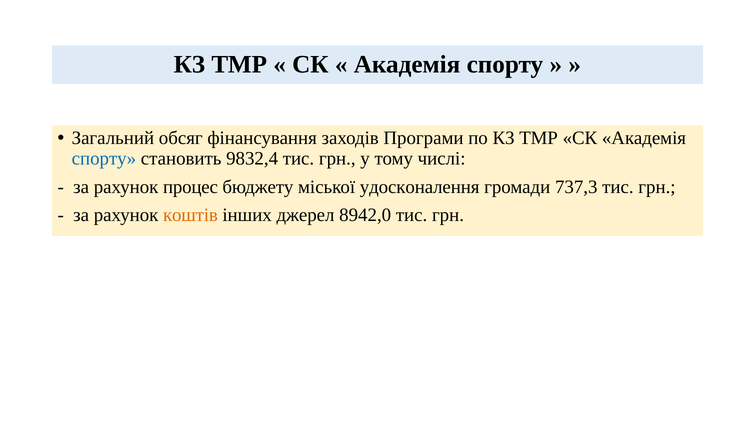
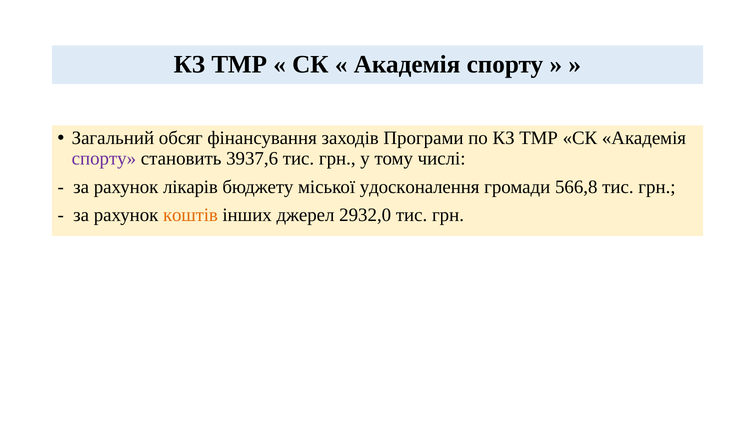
спорту at (104, 159) colour: blue -> purple
9832,4: 9832,4 -> 3937,6
процес: процес -> лікарів
737,3: 737,3 -> 566,8
8942,0: 8942,0 -> 2932,0
